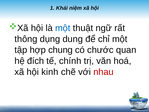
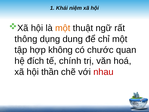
một at (63, 28) colour: blue -> orange
chung: chung -> không
kinh: kinh -> thần
